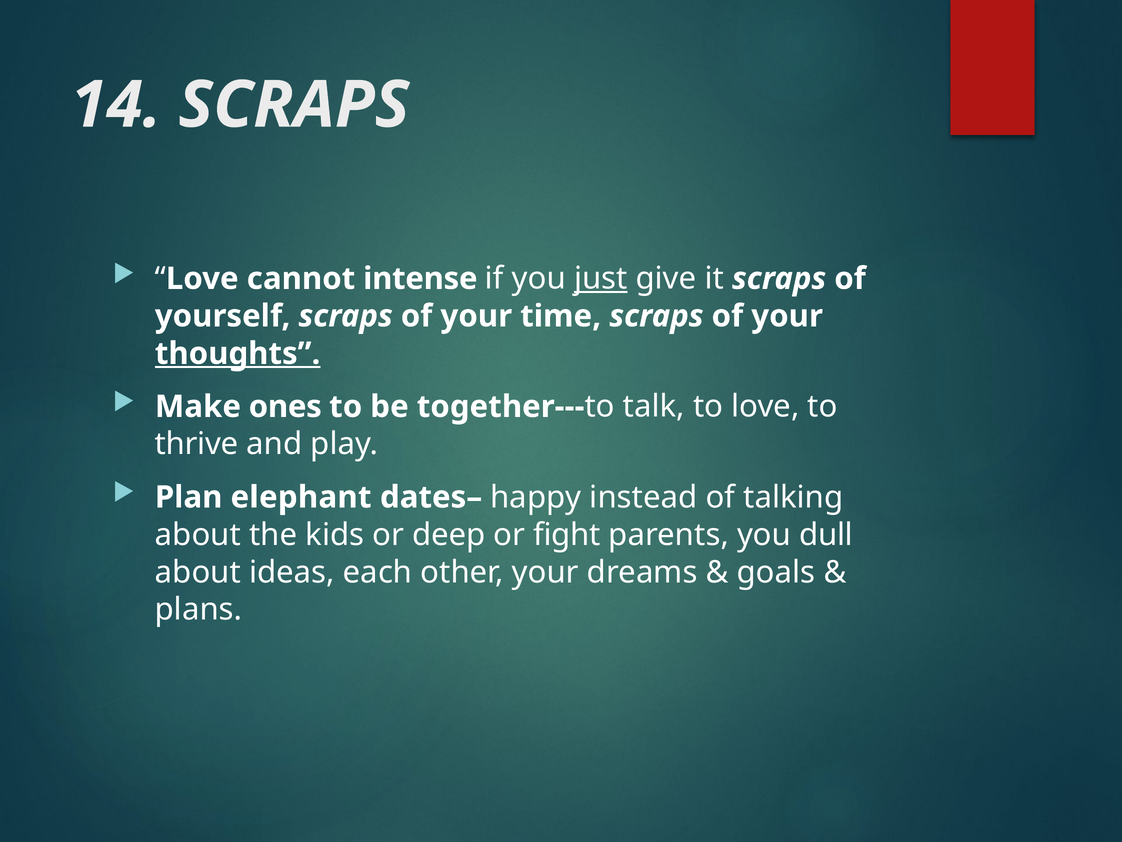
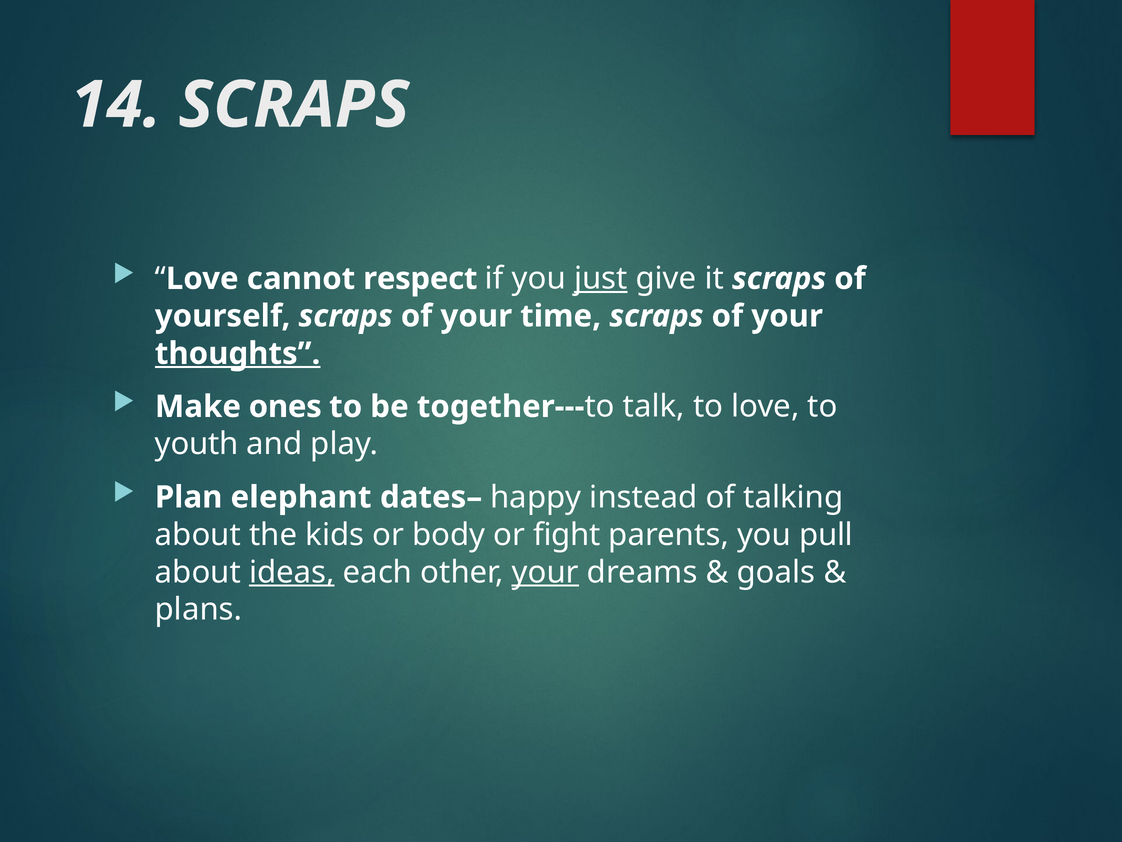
intense: intense -> respect
thrive: thrive -> youth
deep: deep -> body
dull: dull -> pull
ideas underline: none -> present
your at (545, 572) underline: none -> present
